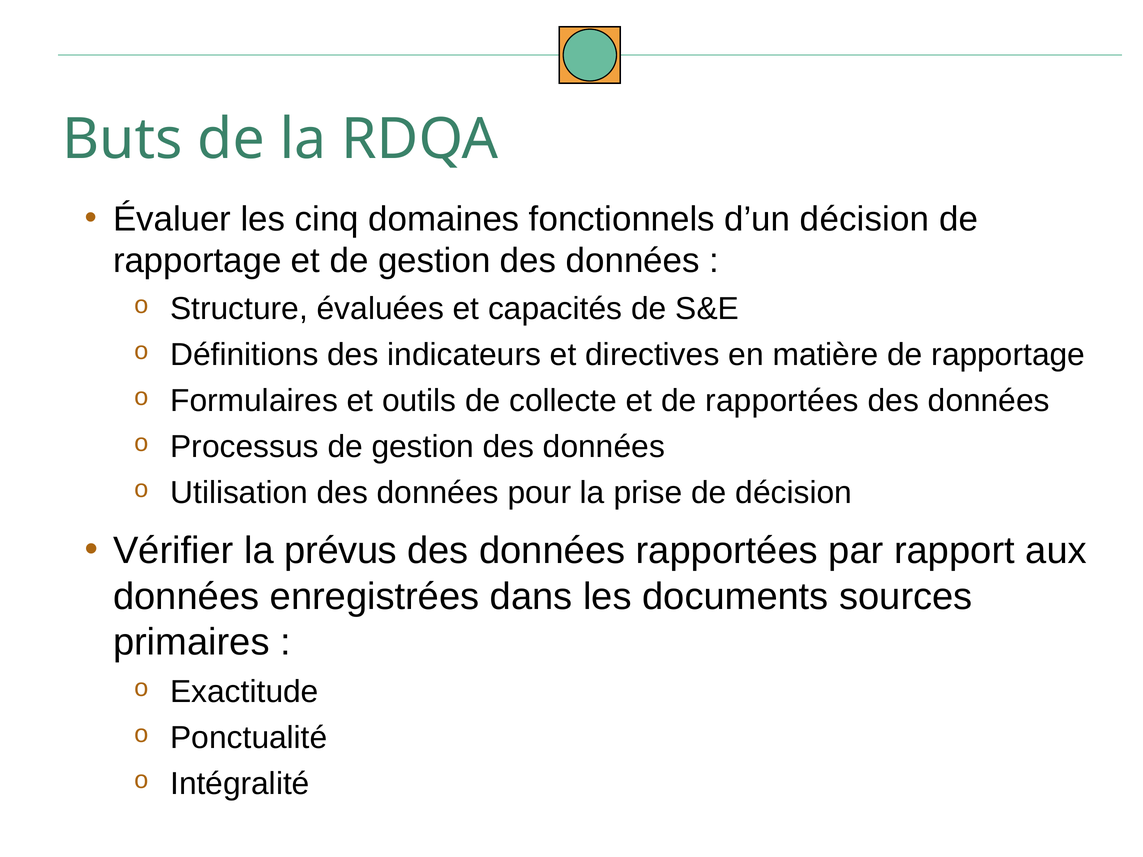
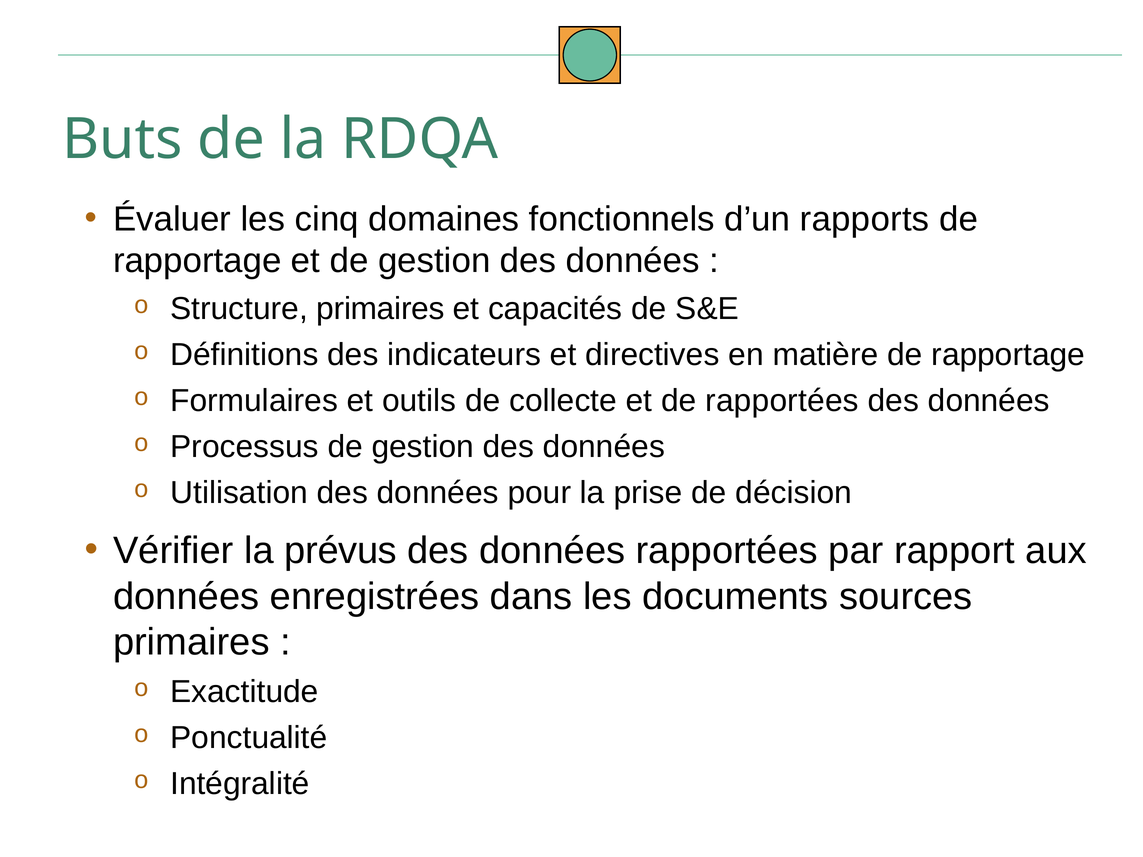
d’un décision: décision -> rapports
Structure évaluées: évaluées -> primaires
